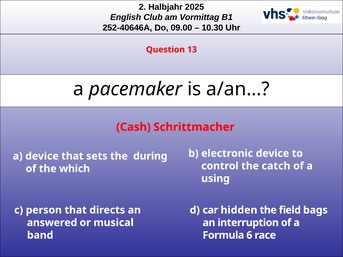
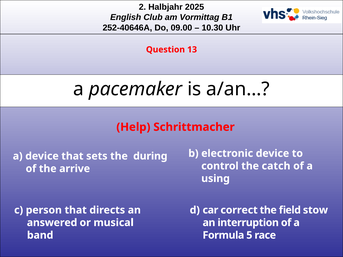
Cash: Cash -> Help
which: which -> arrive
hidden: hidden -> correct
bags: bags -> stow
6: 6 -> 5
